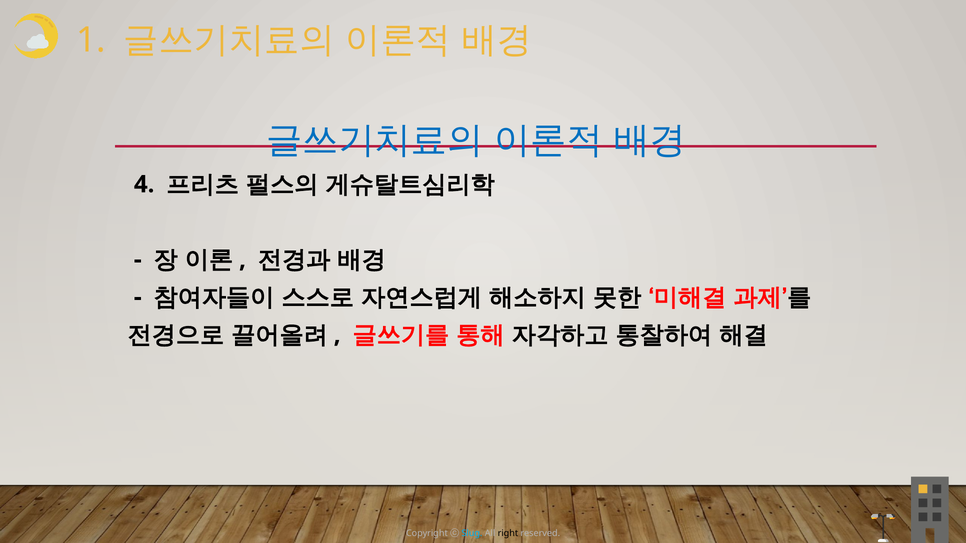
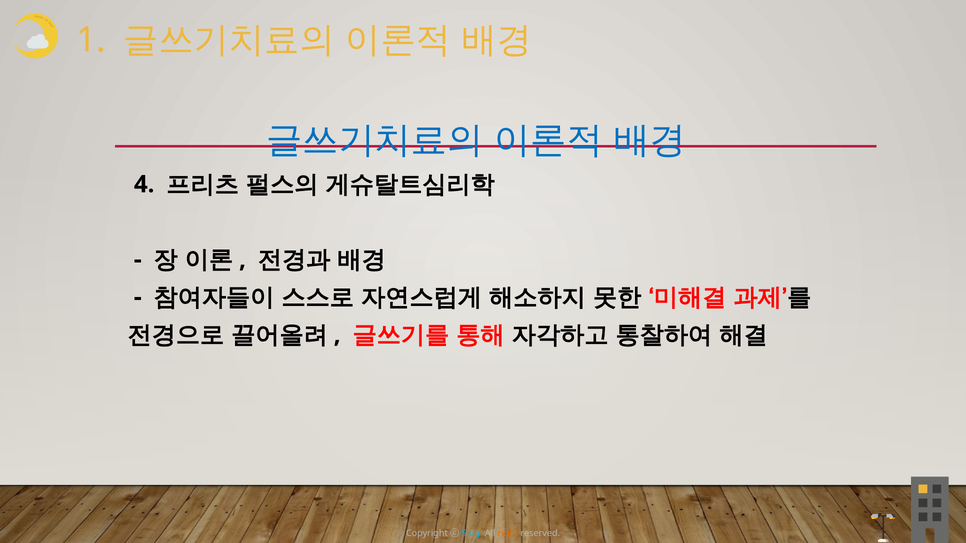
right colour: black -> orange
